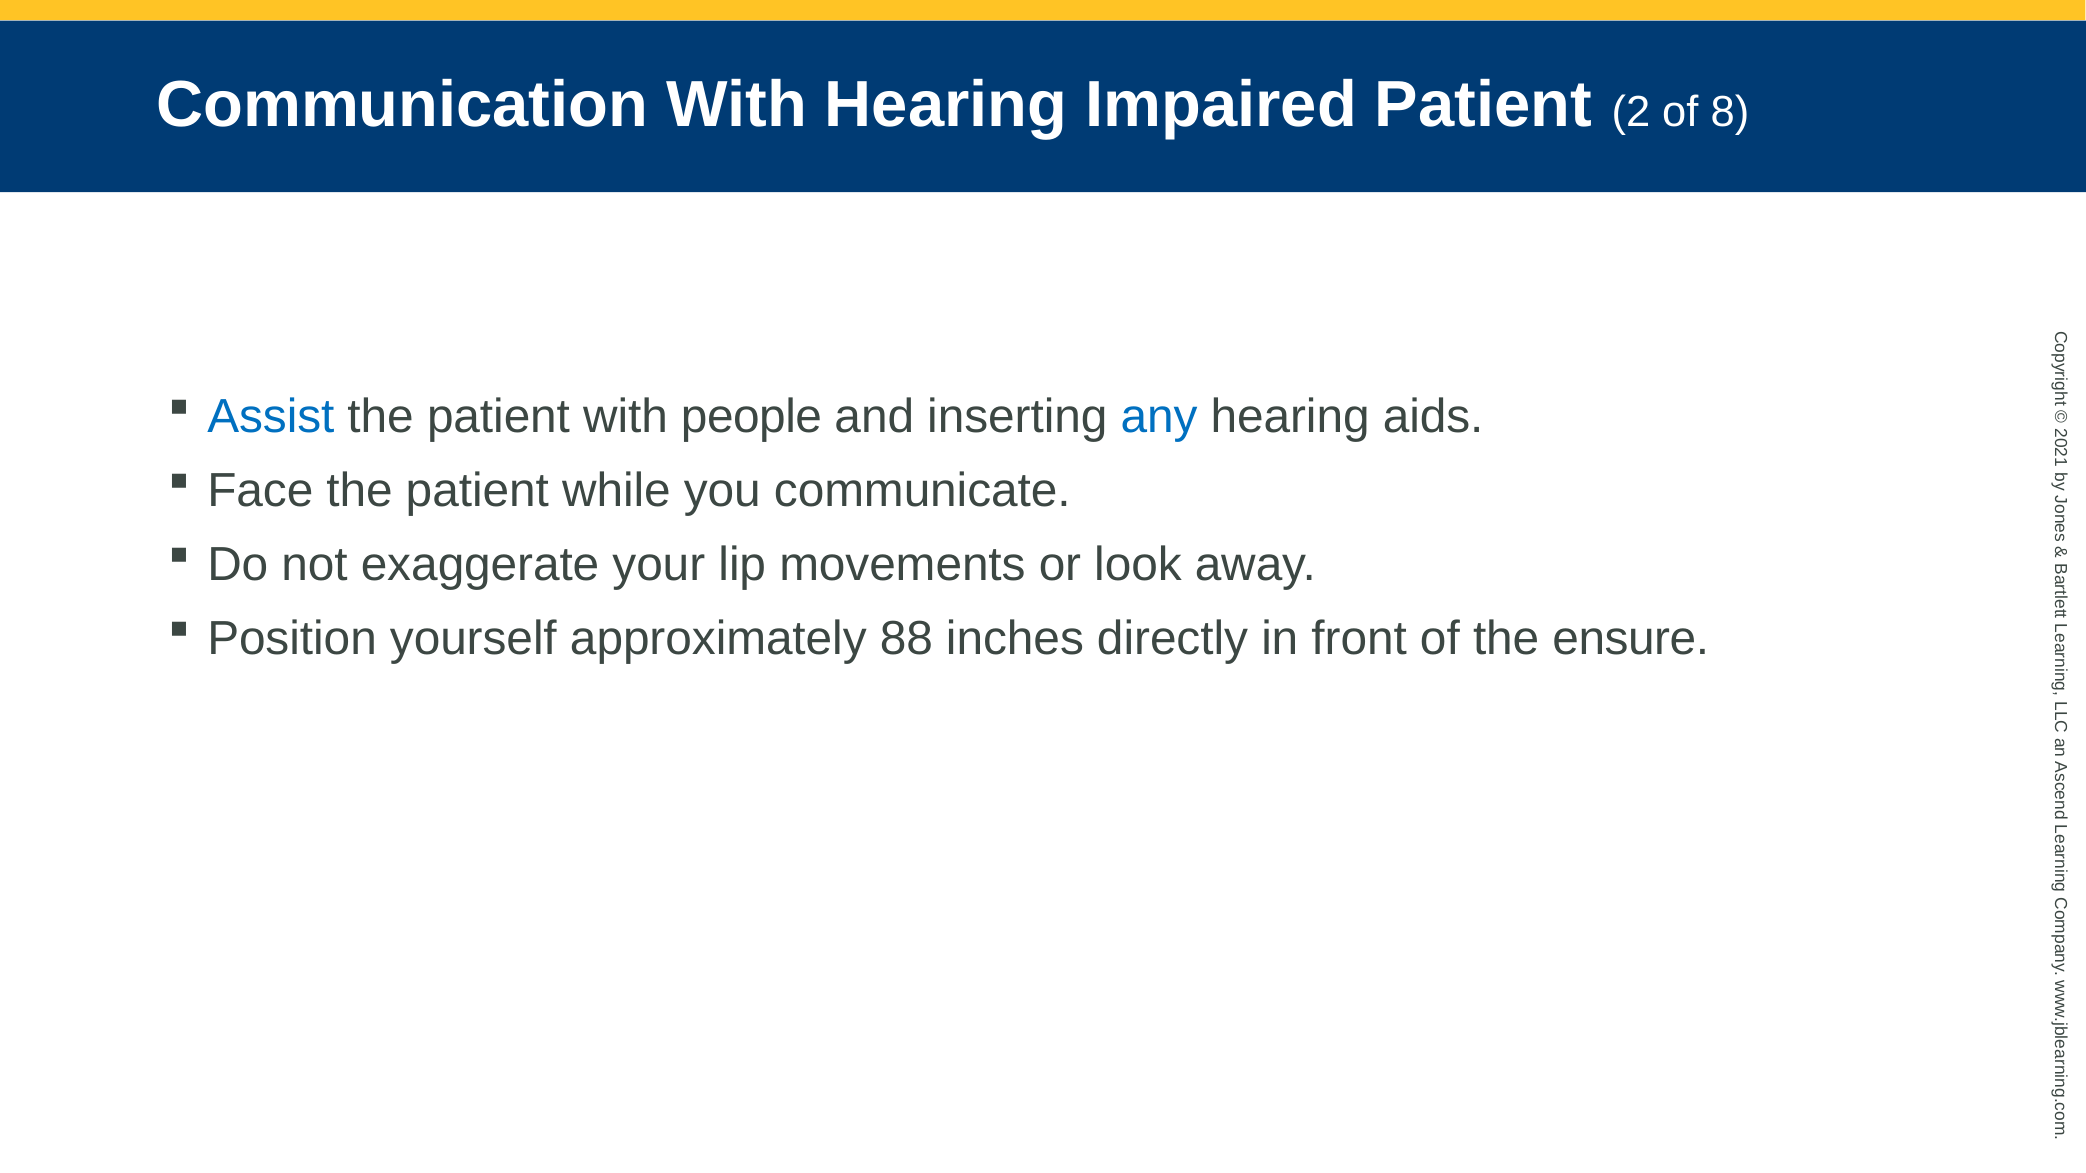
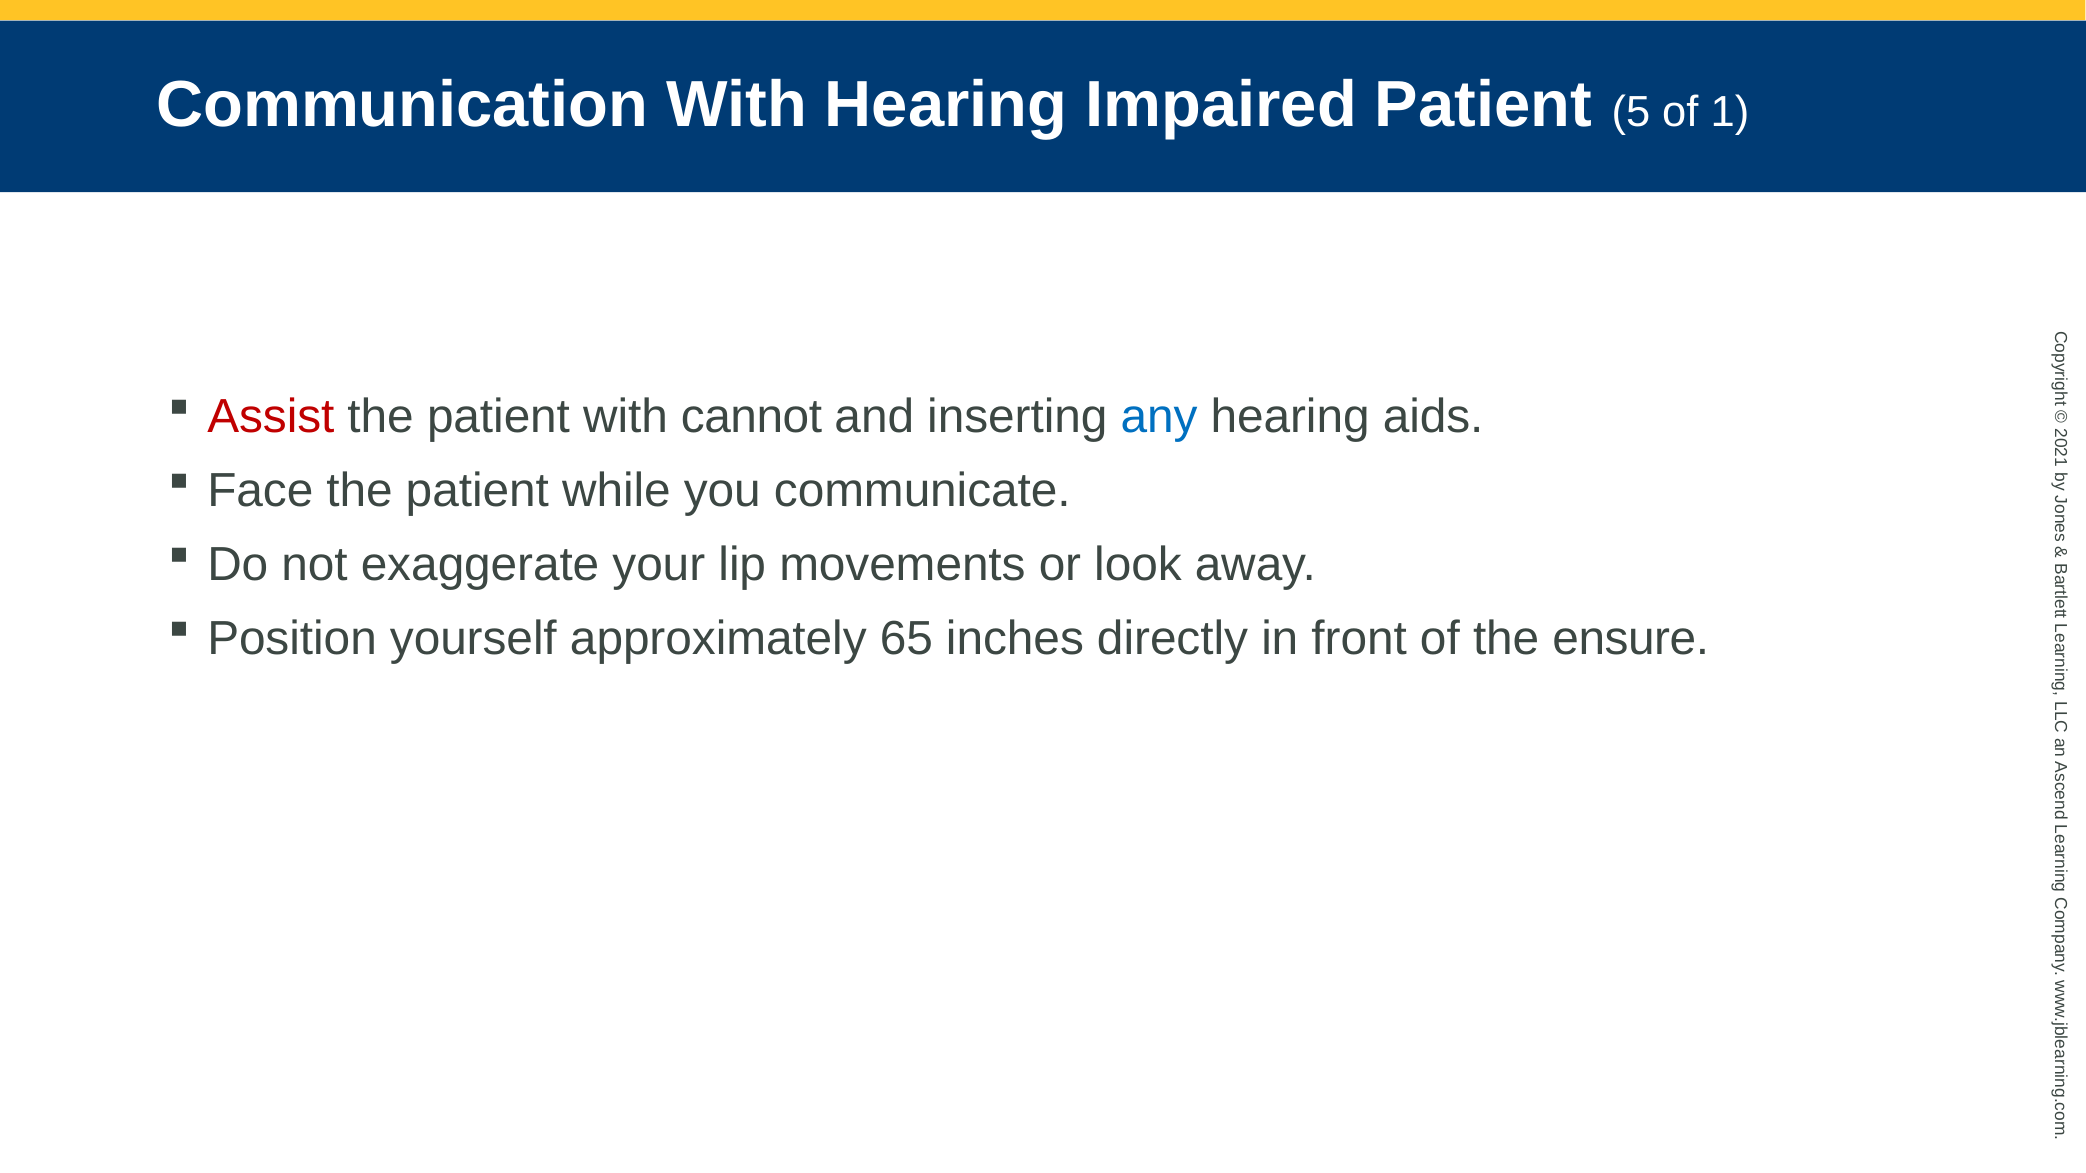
Patient 2: 2 -> 5
of 8: 8 -> 1
Assist colour: blue -> red
people: people -> cannot
88: 88 -> 65
